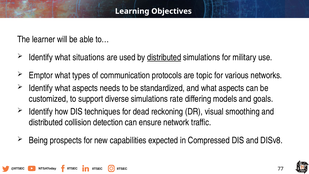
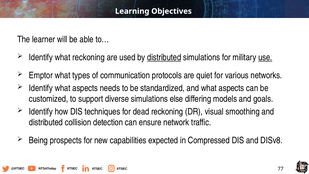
what situations: situations -> reckoning
use underline: none -> present
topic: topic -> quiet
rate: rate -> else
